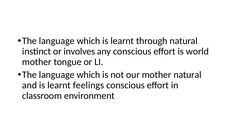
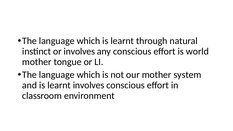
mother natural: natural -> system
learnt feelings: feelings -> involves
